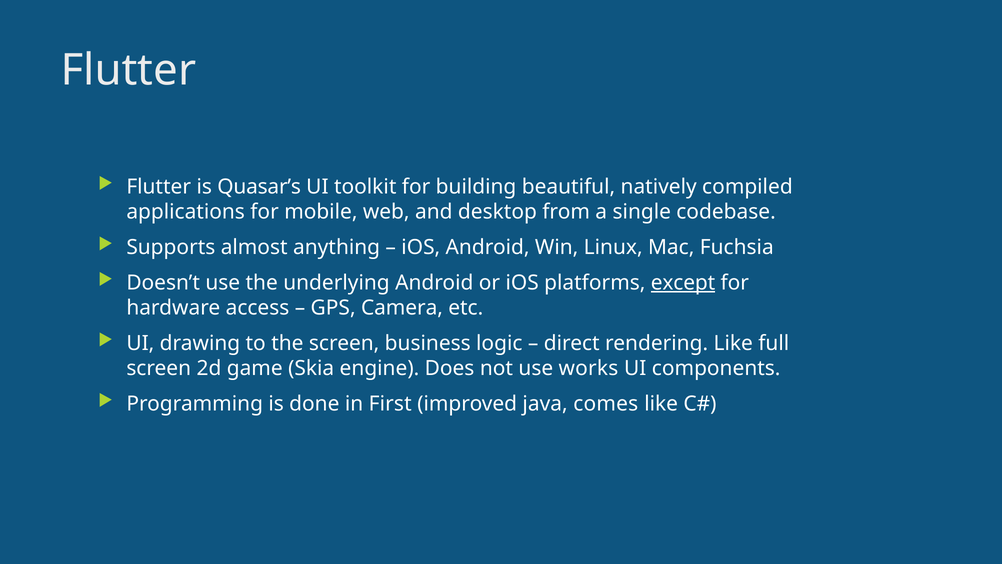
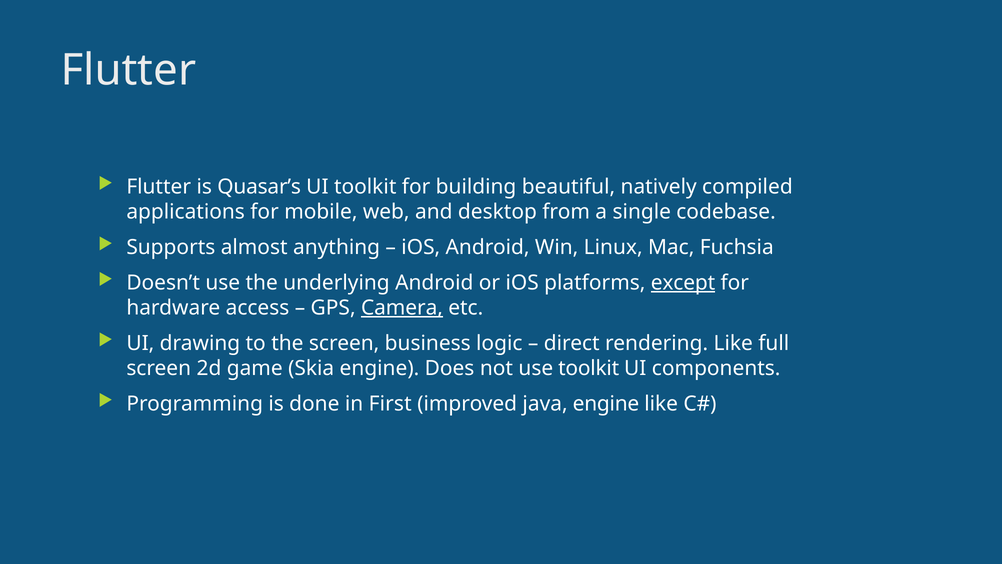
Camera underline: none -> present
use works: works -> toolkit
java comes: comes -> engine
